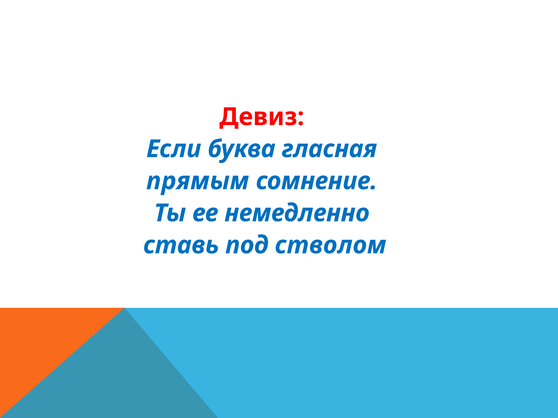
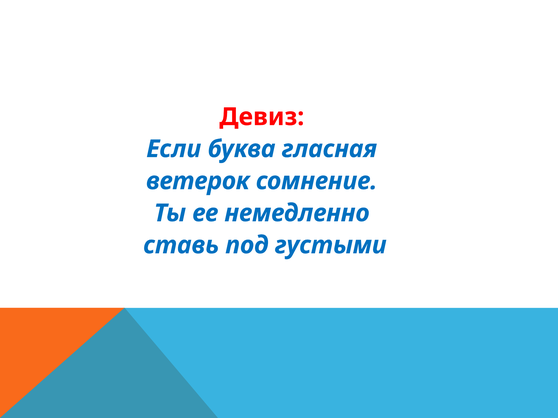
прямым: прямым -> ветерок
стволом: стволом -> густыми
